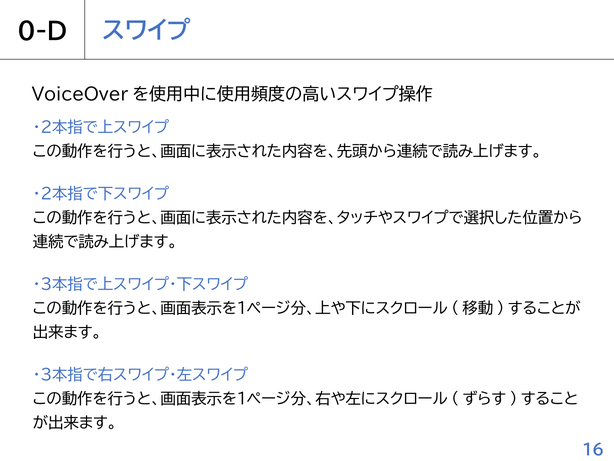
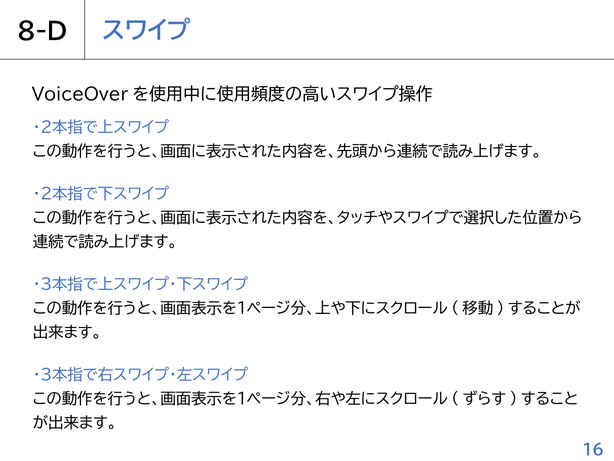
0-D: 0-D -> 8-D
